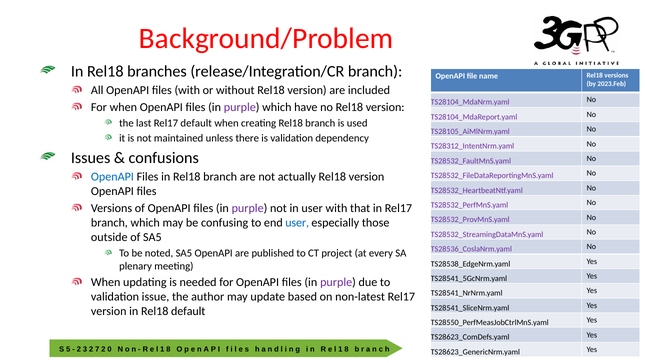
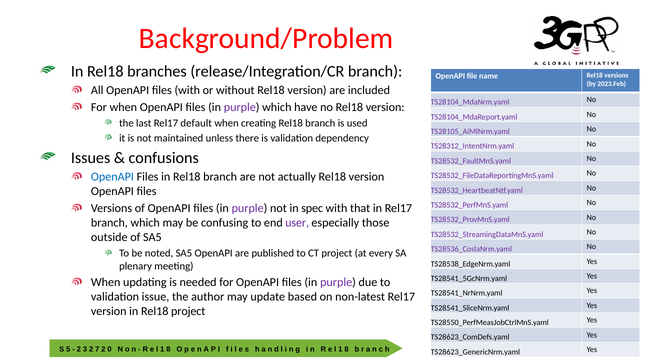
in user: user -> spec
user at (297, 223) colour: blue -> purple
Rel18 default: default -> project
